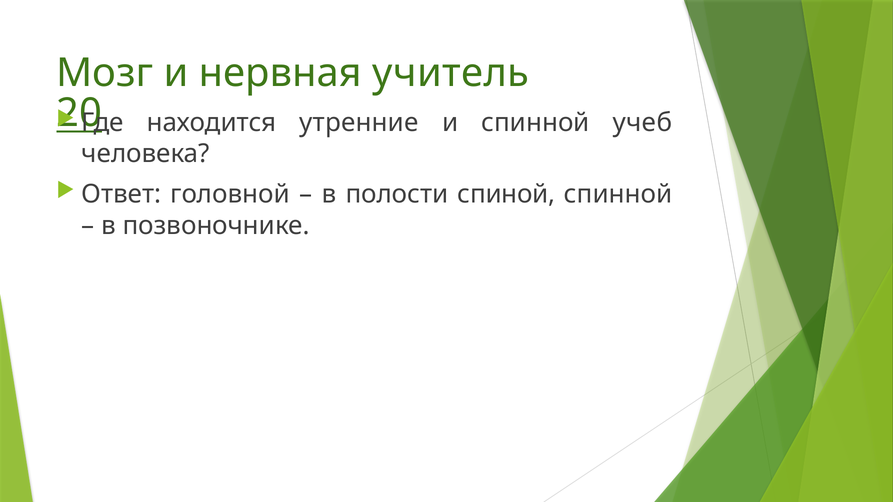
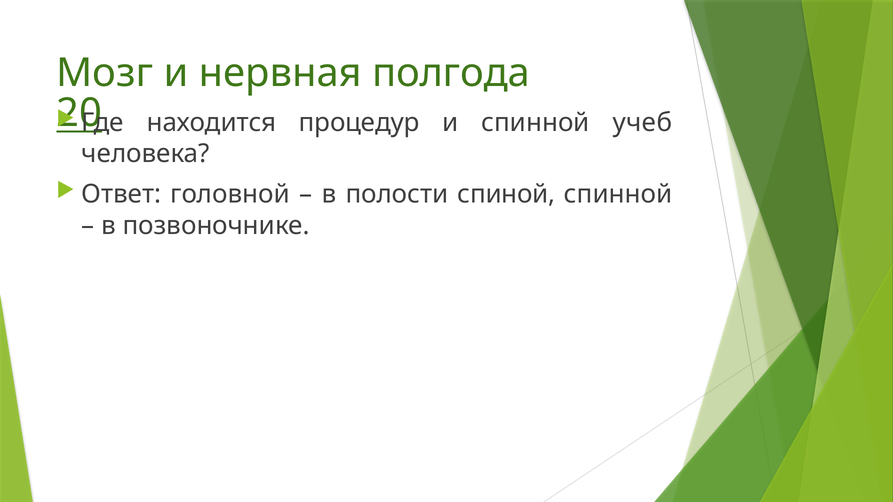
учитель: учитель -> полгода
утренние: утренние -> процедур
